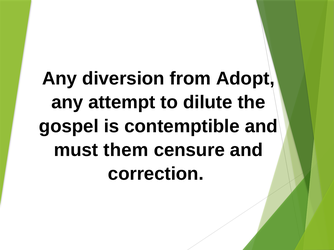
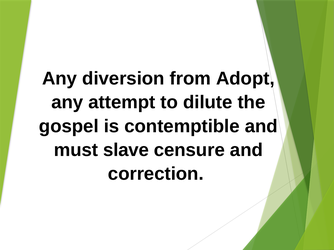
them: them -> slave
